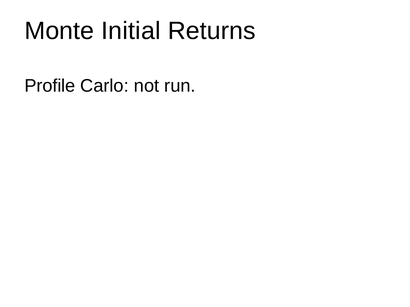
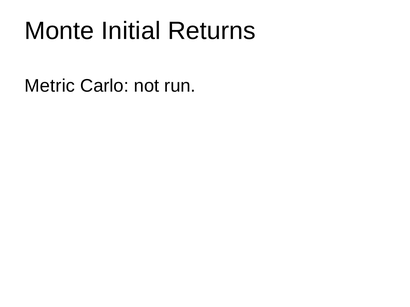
Profile: Profile -> Metric
